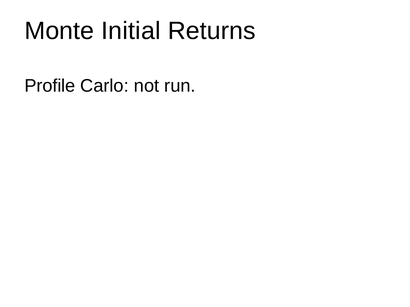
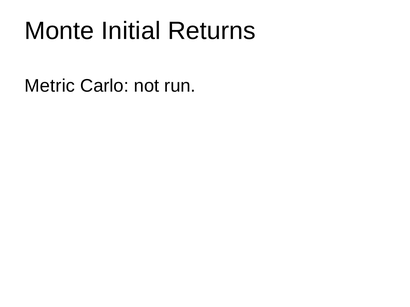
Profile: Profile -> Metric
